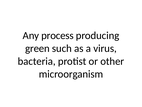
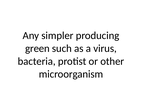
process: process -> simpler
